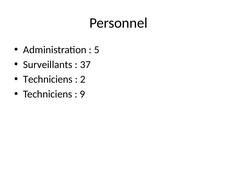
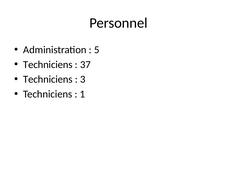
Surveillants at (48, 64): Surveillants -> Techniciens
2: 2 -> 3
9: 9 -> 1
